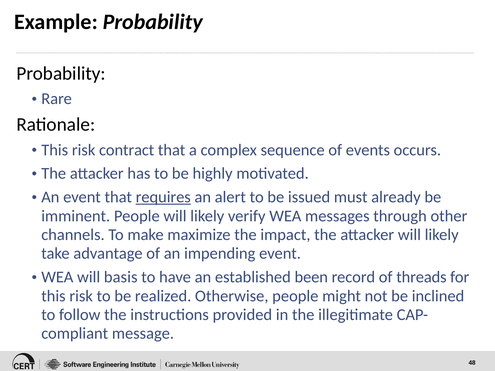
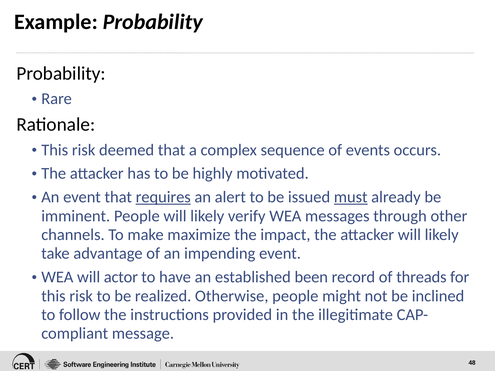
contract: contract -> deemed
must underline: none -> present
basis: basis -> actor
